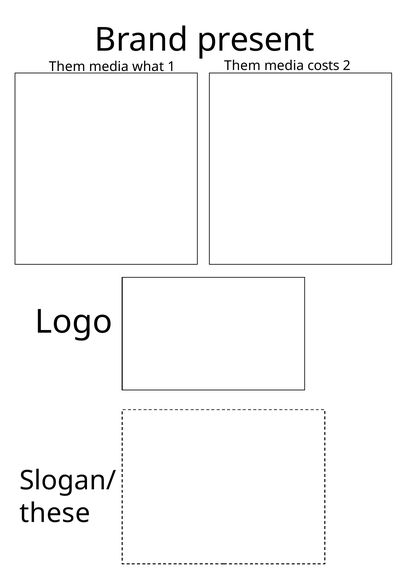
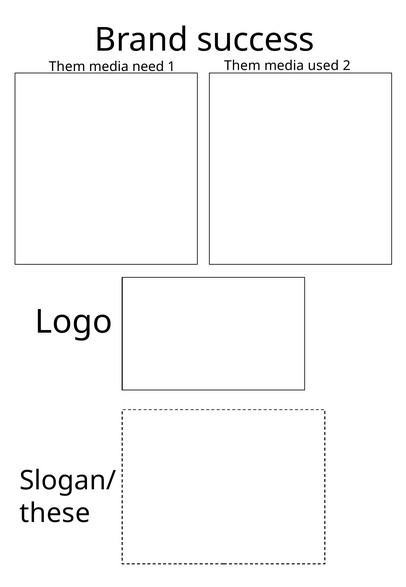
present: present -> success
what: what -> need
costs: costs -> used
